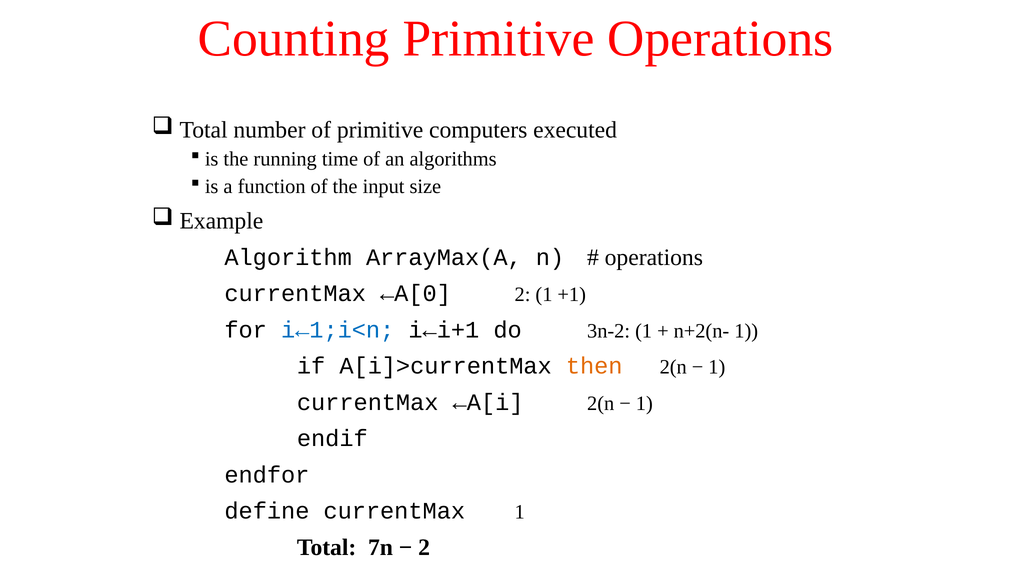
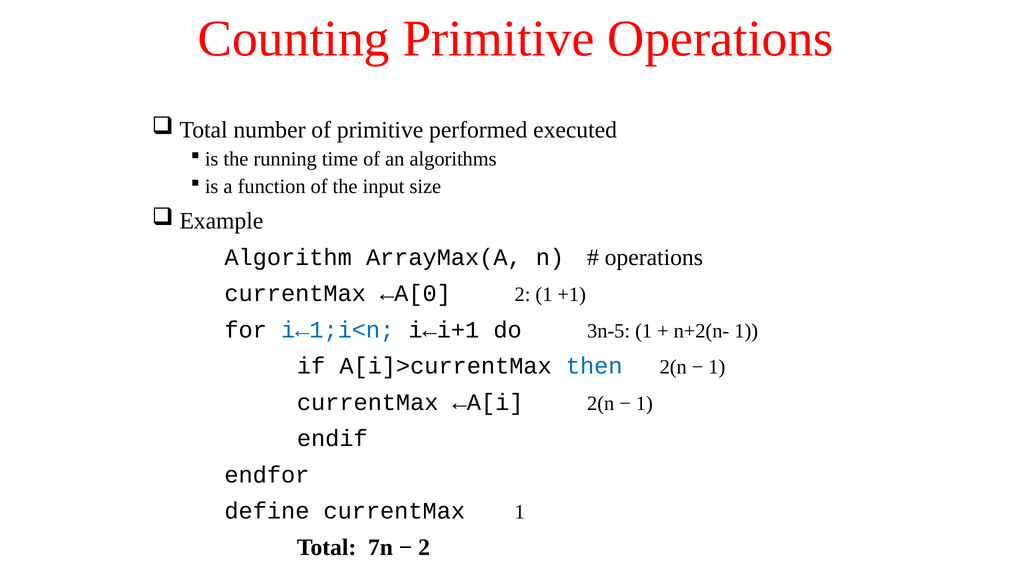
computers: computers -> performed
3n-2: 3n-2 -> 3n-5
then colour: orange -> blue
